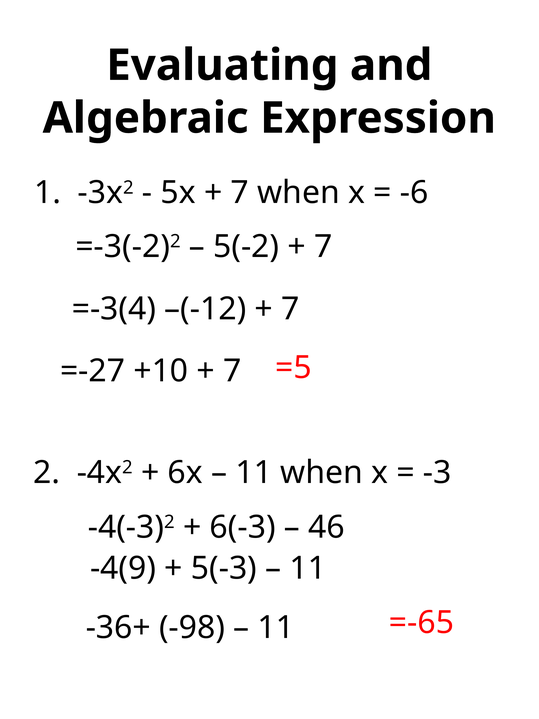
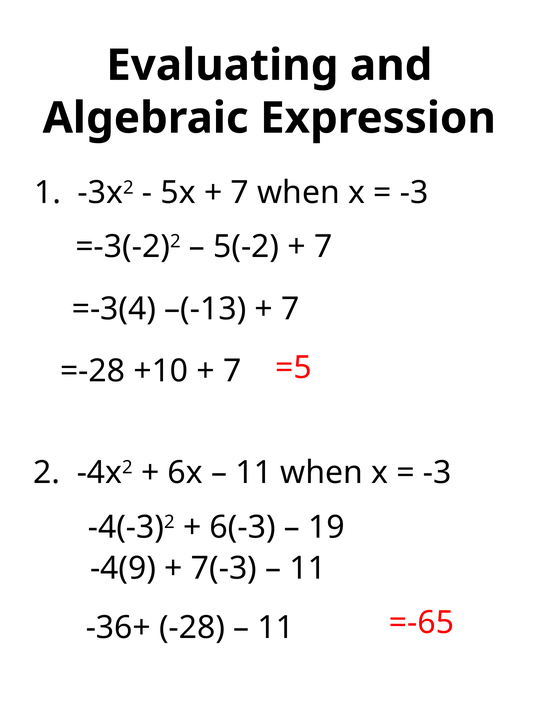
-6 at (414, 193): -6 -> -3
–(-12: –(-12 -> –(-13
=-27: =-27 -> =-28
46: 46 -> 19
5(-3: 5(-3 -> 7(-3
-98: -98 -> -28
